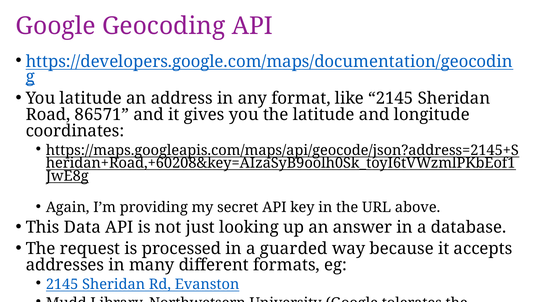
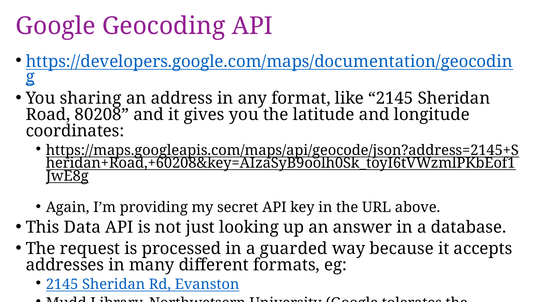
You latitude: latitude -> sharing
86571: 86571 -> 80208
